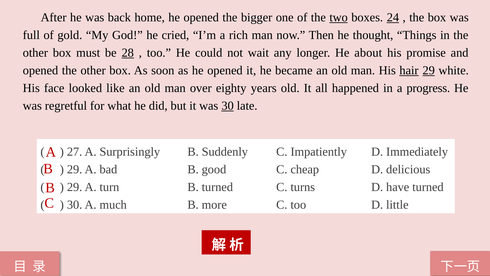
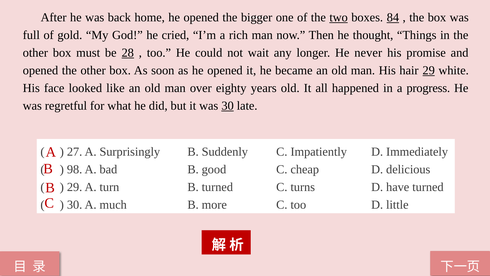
24: 24 -> 84
about: about -> never
hair underline: present -> none
29 at (75, 169): 29 -> 98
